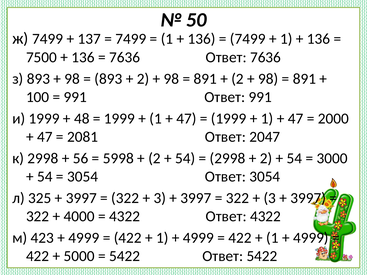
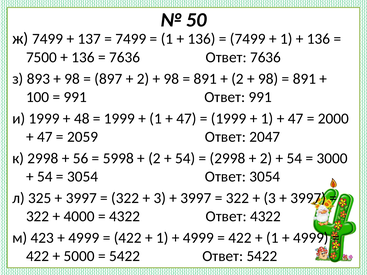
893 at (108, 79): 893 -> 897
2081: 2081 -> 2059
